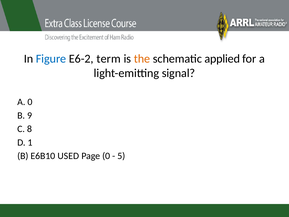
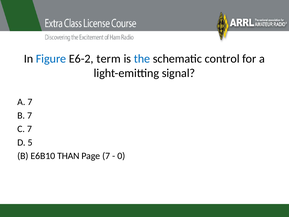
the colour: orange -> blue
applied: applied -> control
A 0: 0 -> 7
B 9: 9 -> 7
C 8: 8 -> 7
1: 1 -> 5
USED: USED -> THAN
Page 0: 0 -> 7
5: 5 -> 0
